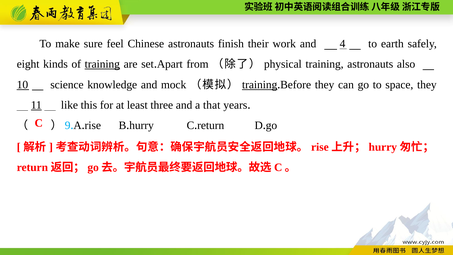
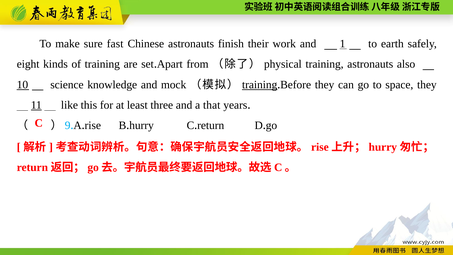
feel: feel -> fast
4: 4 -> 1
training at (102, 64) underline: present -> none
